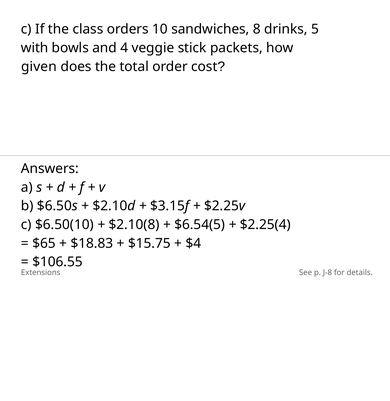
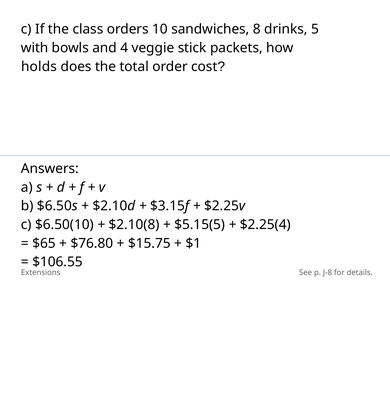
given: given -> holds
$6.54(5: $6.54(5 -> $5.15(5
$18.83: $18.83 -> $76.80
$4: $4 -> $1
